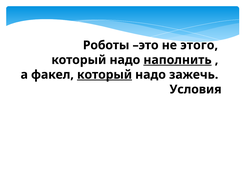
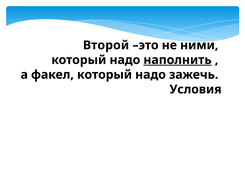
Роботы: Роботы -> Второй
этого: этого -> ними
который at (105, 75) underline: present -> none
